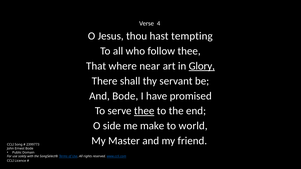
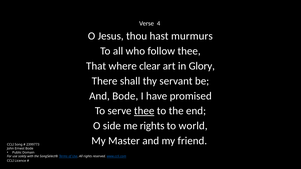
tempting: tempting -> murmurs
near: near -> clear
Glory underline: present -> none
me make: make -> rights
